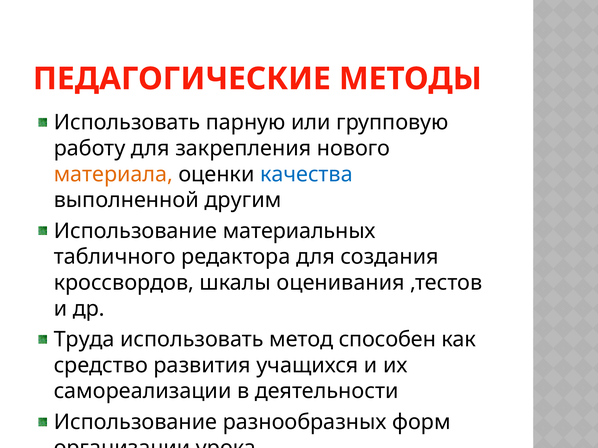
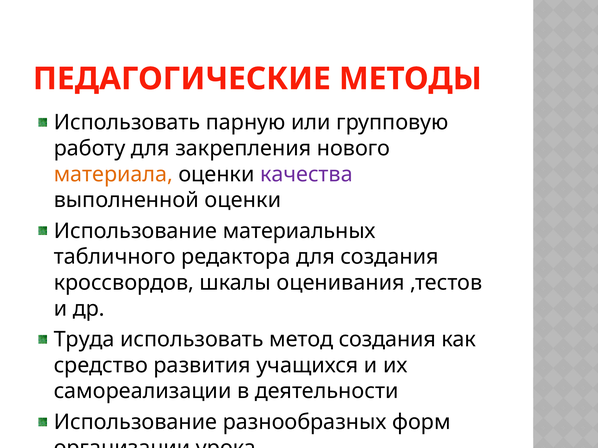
качества colour: blue -> purple
выполненной другим: другим -> оценки
метод способен: способен -> создания
